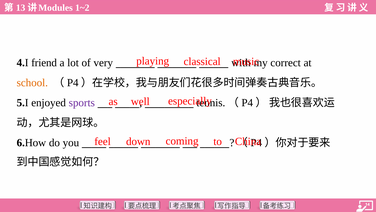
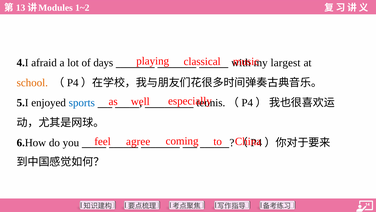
friend: friend -> afraid
very: very -> days
correct: correct -> largest
sports colour: purple -> blue
down: down -> agree
